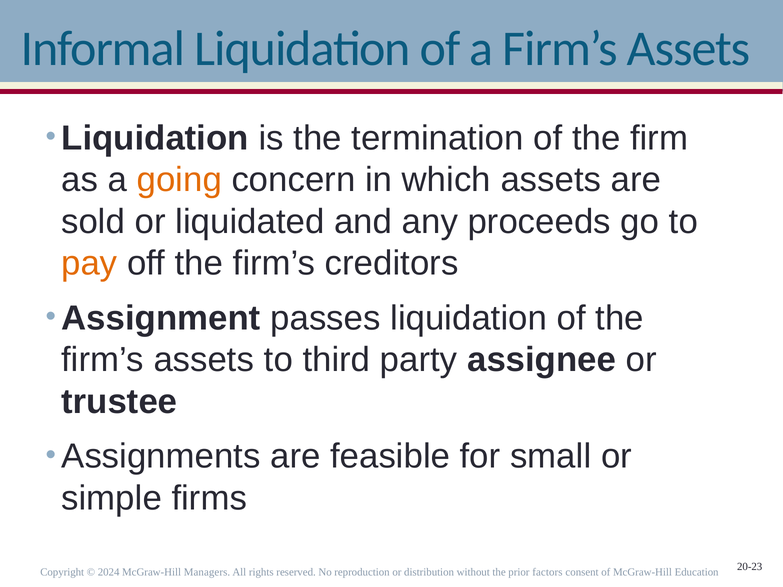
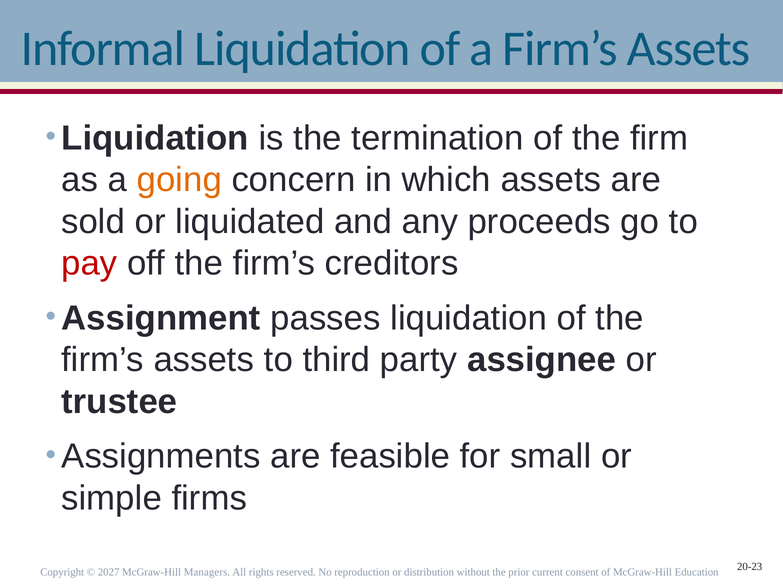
pay colour: orange -> red
2024: 2024 -> 2027
factors: factors -> current
